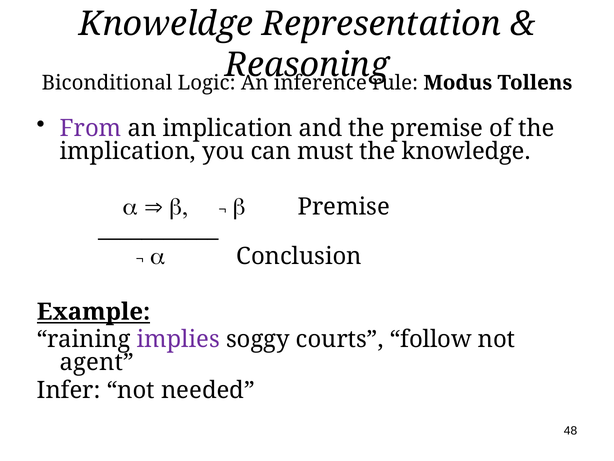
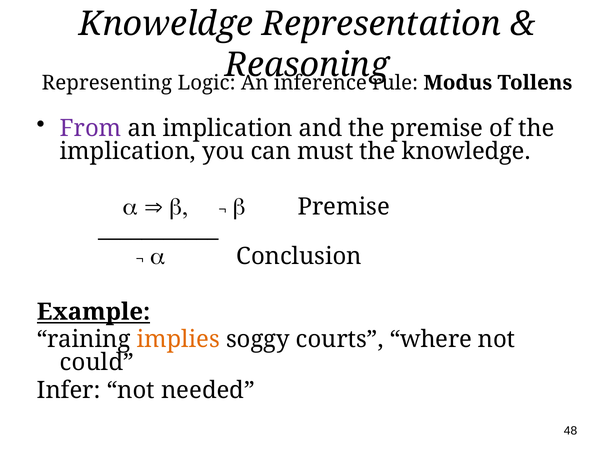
Biconditional: Biconditional -> Representing
implies colour: purple -> orange
follow: follow -> where
agent: agent -> could
